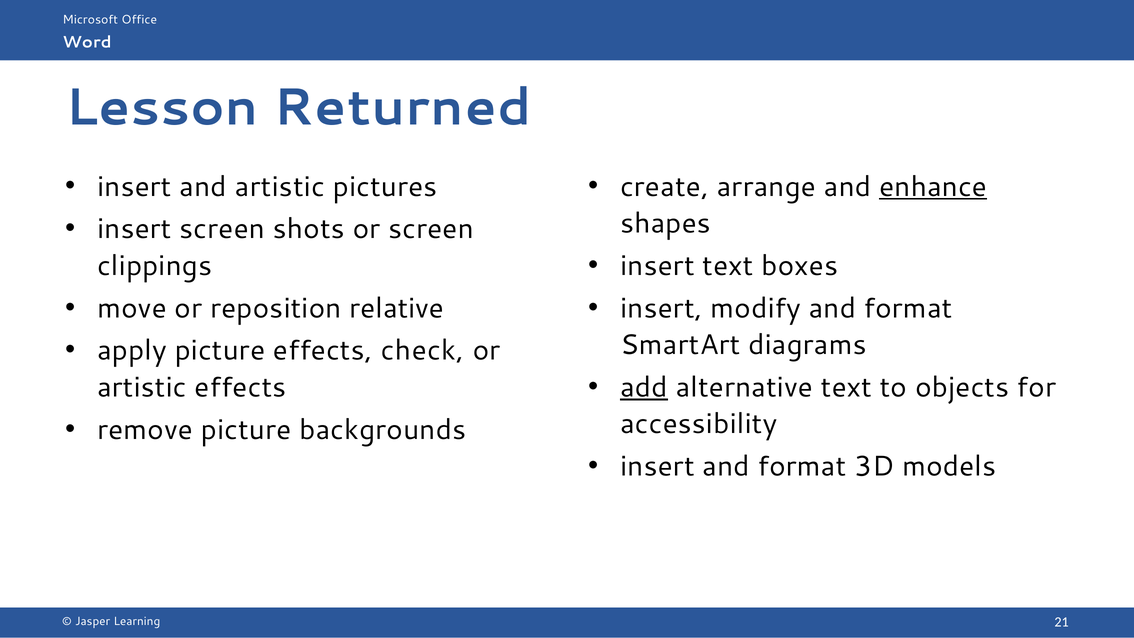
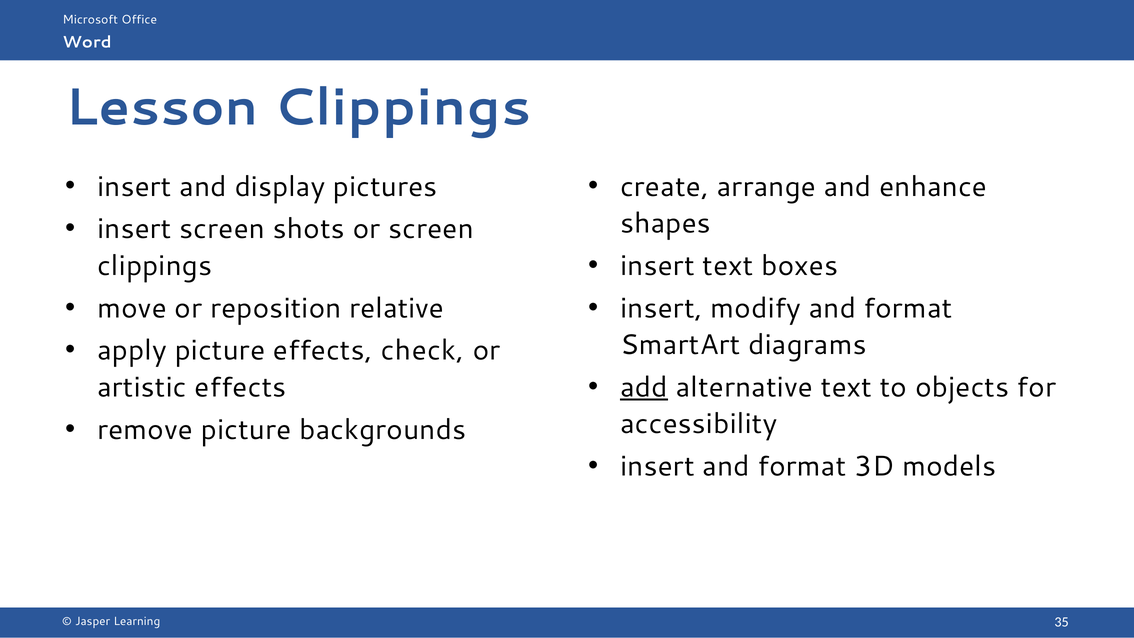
Lesson Returned: Returned -> Clippings
and artistic: artistic -> display
enhance underline: present -> none
21: 21 -> 35
